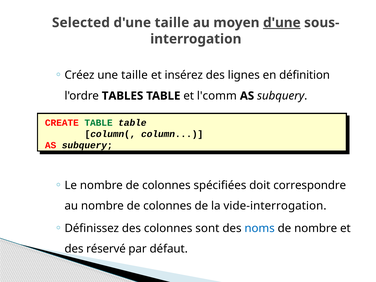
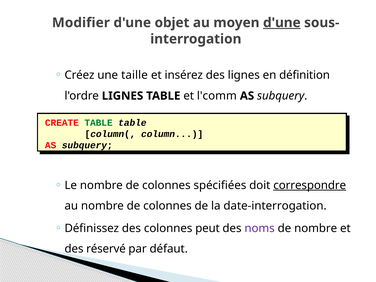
Selected: Selected -> Modifier
d'une taille: taille -> objet
l'ordre TABLES: TABLES -> LIGNES
correspondre underline: none -> present
vide-interrogation: vide-interrogation -> date-interrogation
sont: sont -> peut
noms colour: blue -> purple
